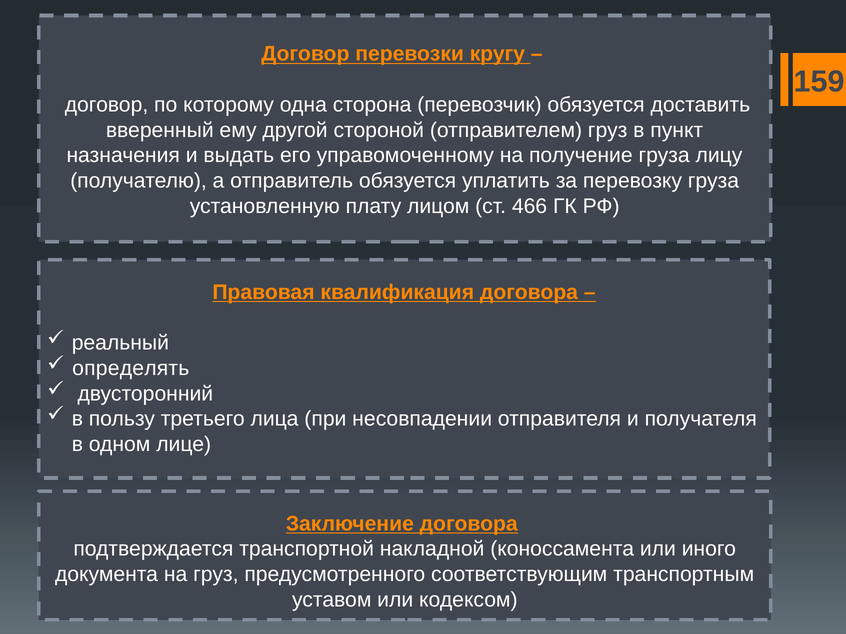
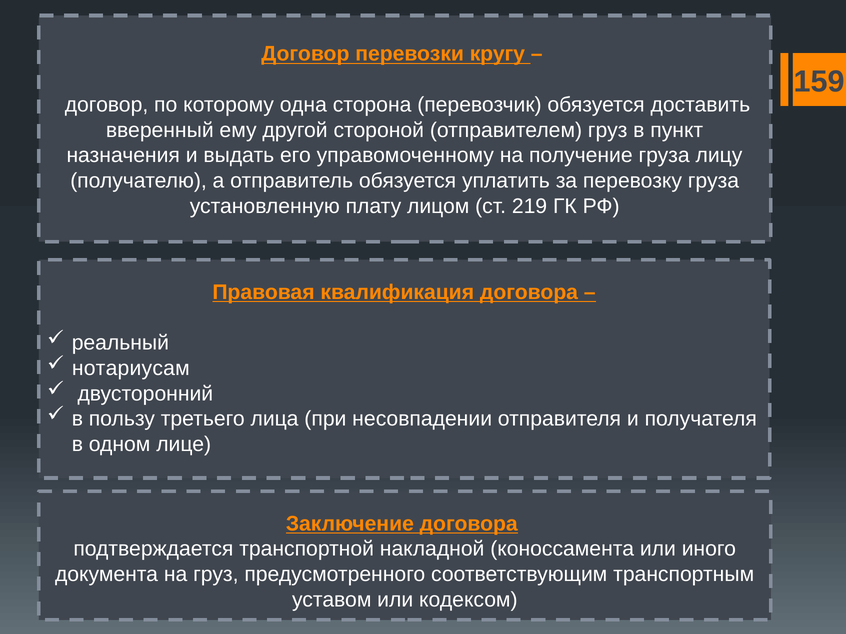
466: 466 -> 219
определять: определять -> нотариусам
